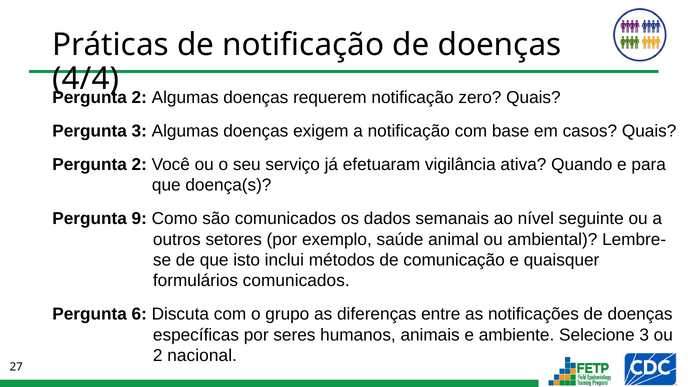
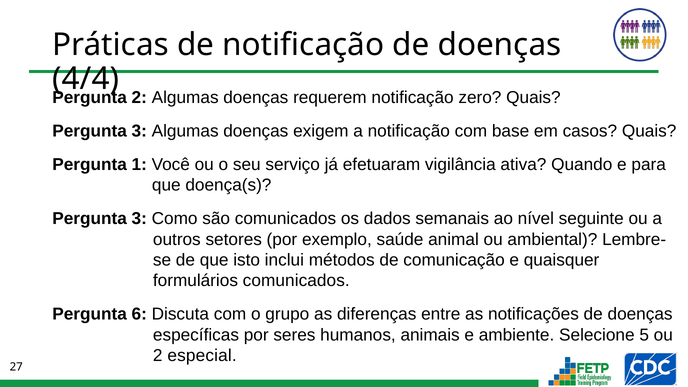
2 at (139, 165): 2 -> 1
9 at (139, 219): 9 -> 3
Selecione 3: 3 -> 5
nacional: nacional -> especial
